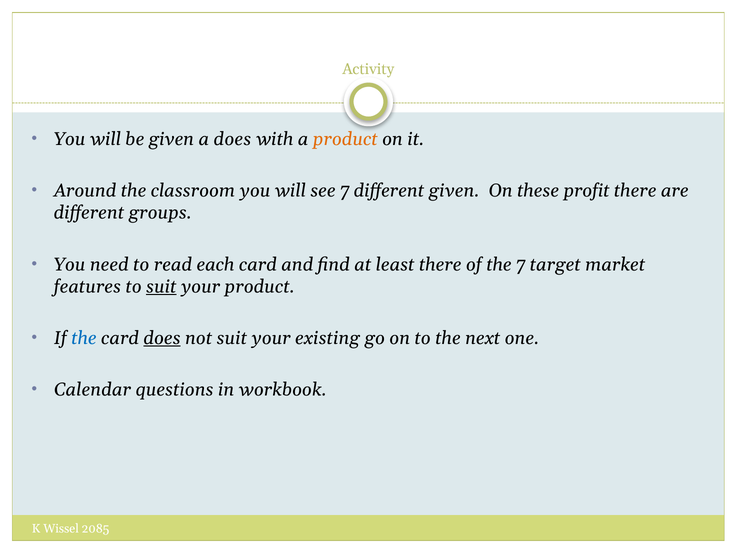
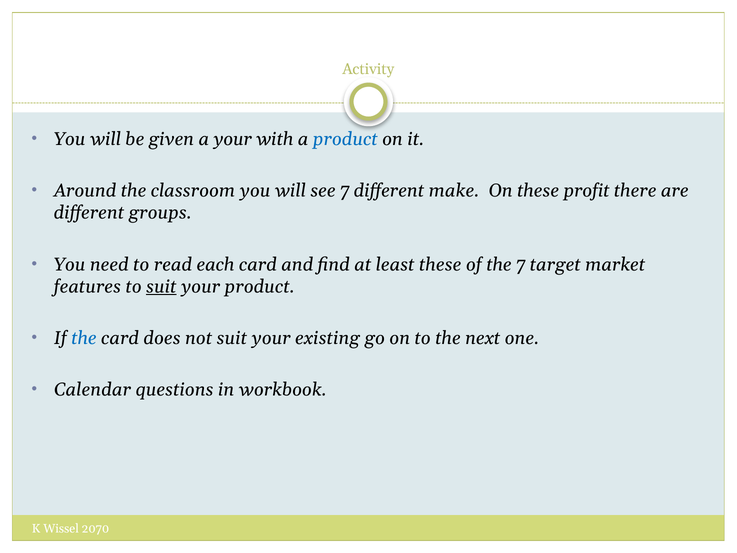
a does: does -> your
product at (345, 139) colour: orange -> blue
different given: given -> make
least there: there -> these
does at (162, 338) underline: present -> none
2085: 2085 -> 2070
